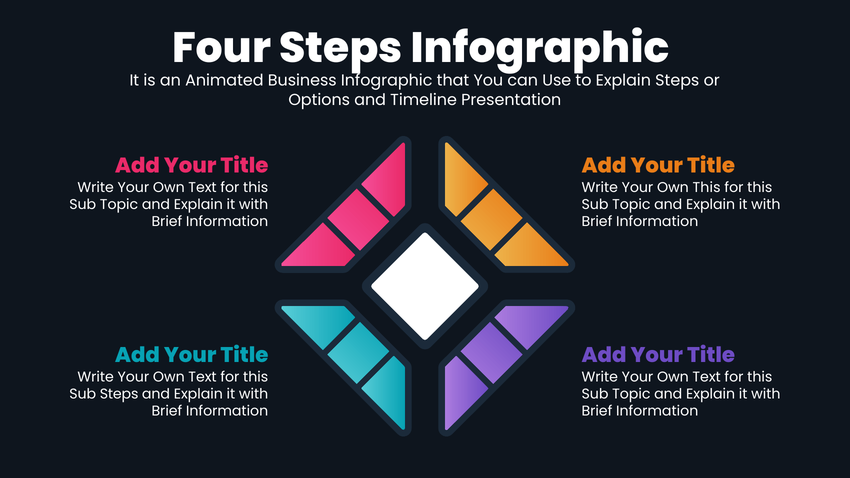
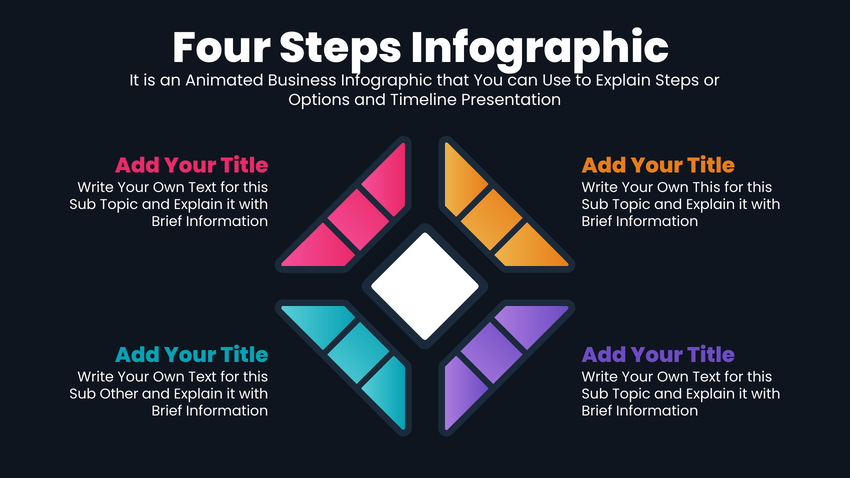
Sub Steps: Steps -> Other
